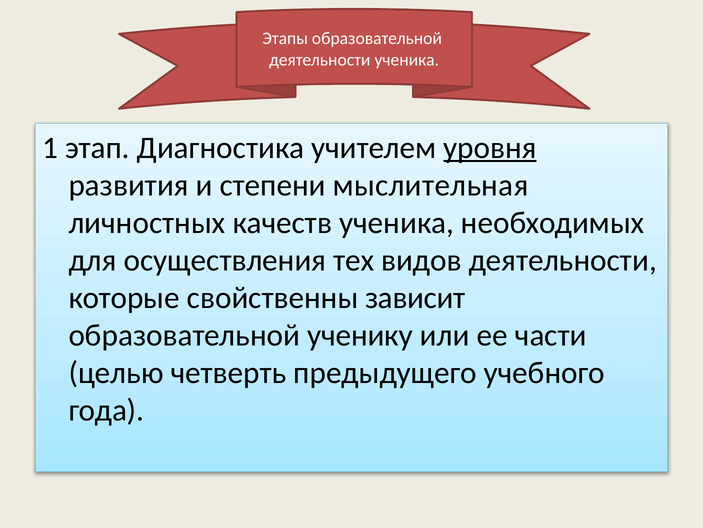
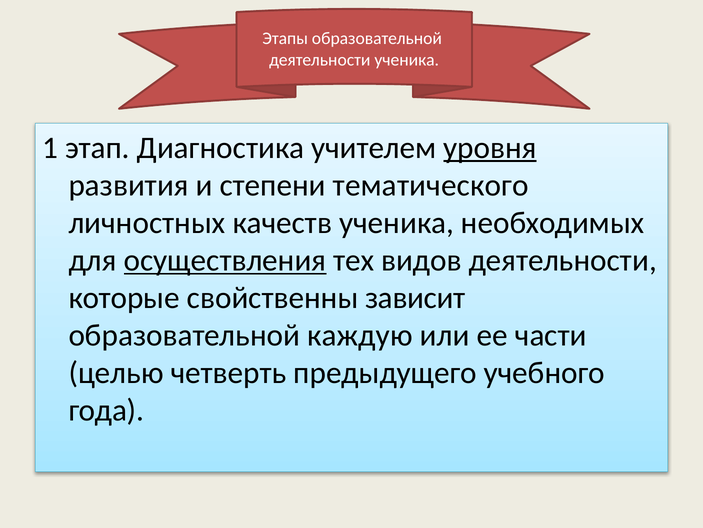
мыслительная: мыслительная -> тематического
осуществления underline: none -> present
ученику: ученику -> каждую
